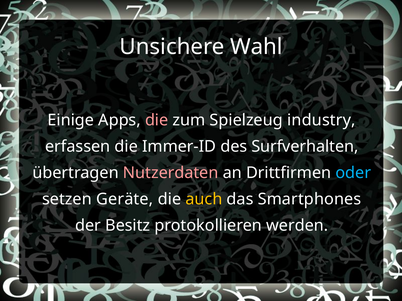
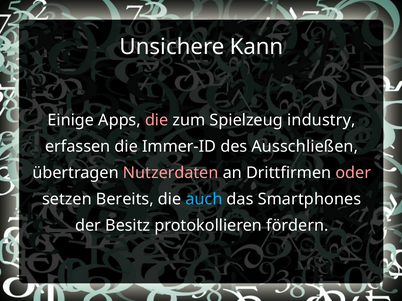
Wahl: Wahl -> Kann
Surfverhalten: Surfverhalten -> Ausschließen
oder colour: light blue -> pink
Geräte: Geräte -> Bereits
auch colour: yellow -> light blue
werden: werden -> fördern
